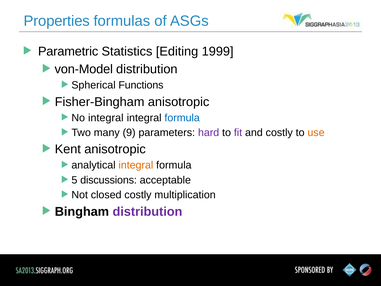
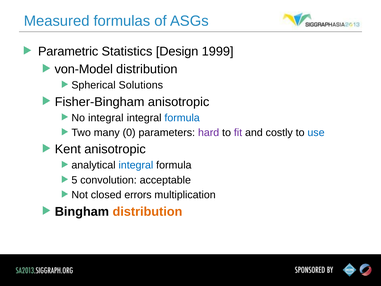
Properties: Properties -> Measured
Editing: Editing -> Design
Functions: Functions -> Solutions
9: 9 -> 0
use colour: orange -> blue
integral at (136, 165) colour: orange -> blue
discussions: discussions -> convolution
closed costly: costly -> errors
distribution at (147, 211) colour: purple -> orange
